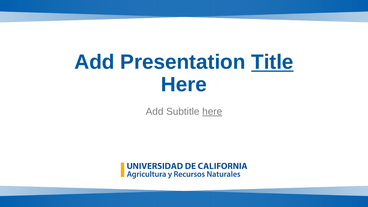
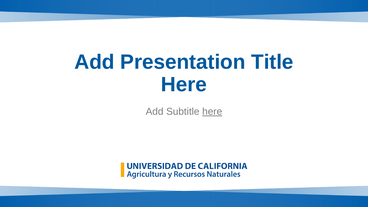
Title underline: present -> none
